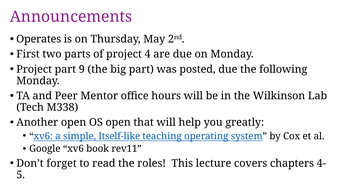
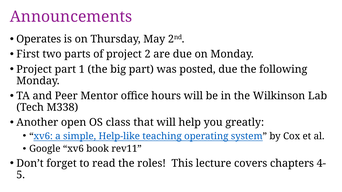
4: 4 -> 2
9: 9 -> 1
OS open: open -> class
Itself-like: Itself-like -> Help-like
